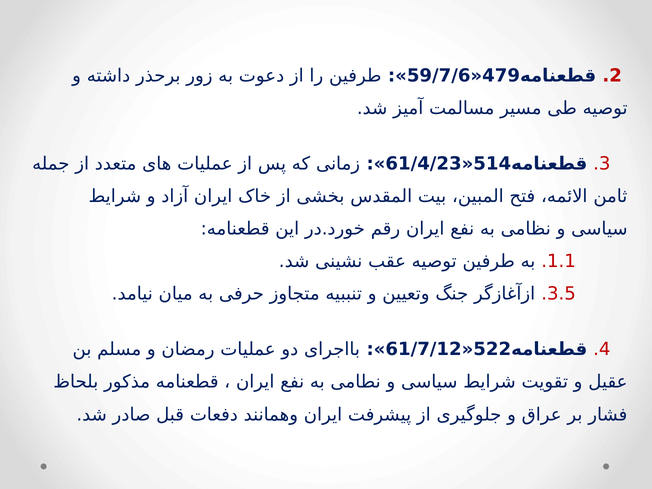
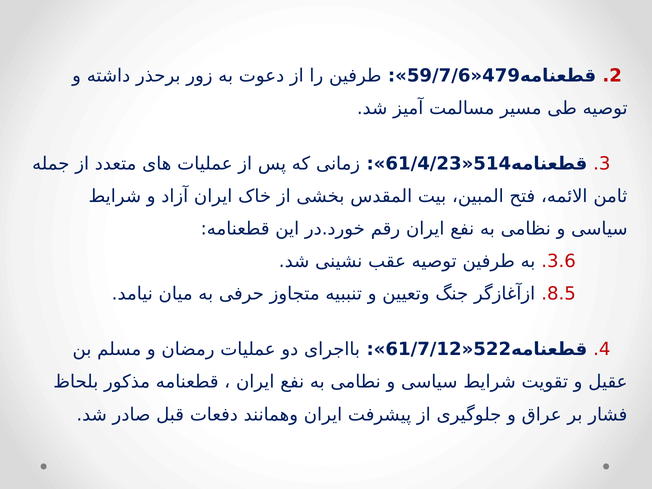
1.1: 1.1 -> 3.6
3.5: 3.5 -> 8.5
